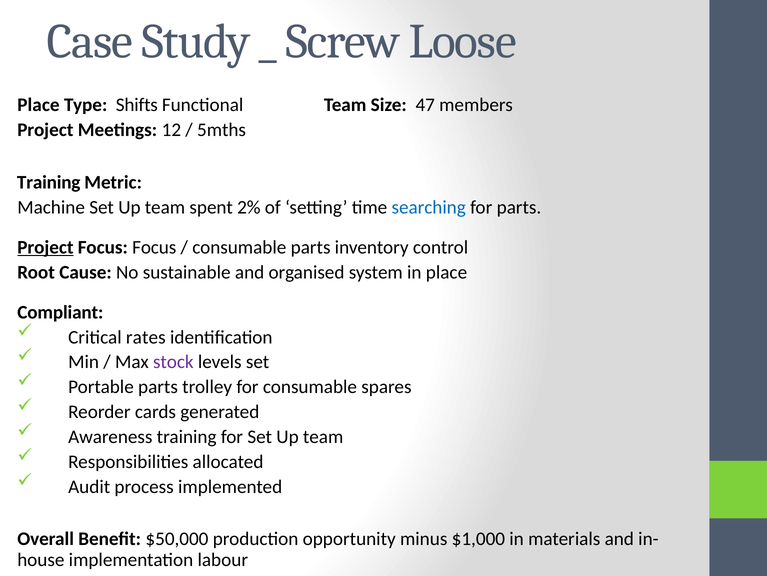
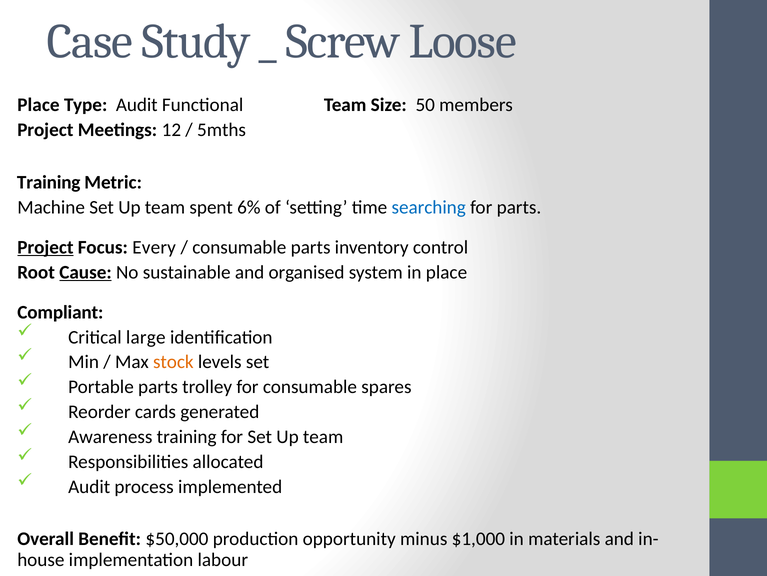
Type Shifts: Shifts -> Audit
47: 47 -> 50
2%: 2% -> 6%
Focus Focus: Focus -> Every
Cause underline: none -> present
rates: rates -> large
stock colour: purple -> orange
